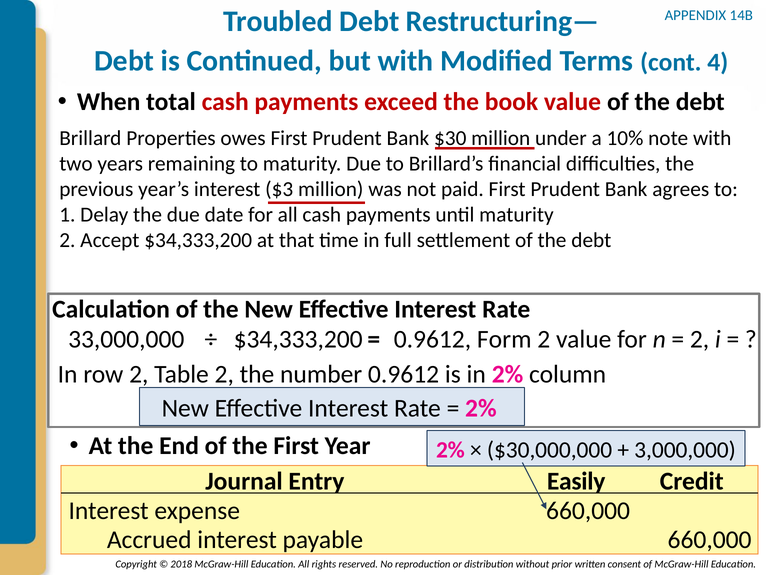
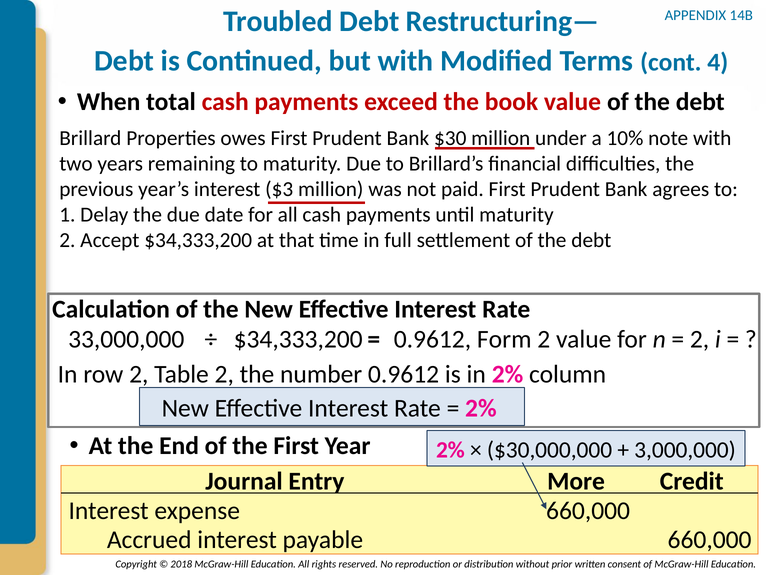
Easily: Easily -> More
